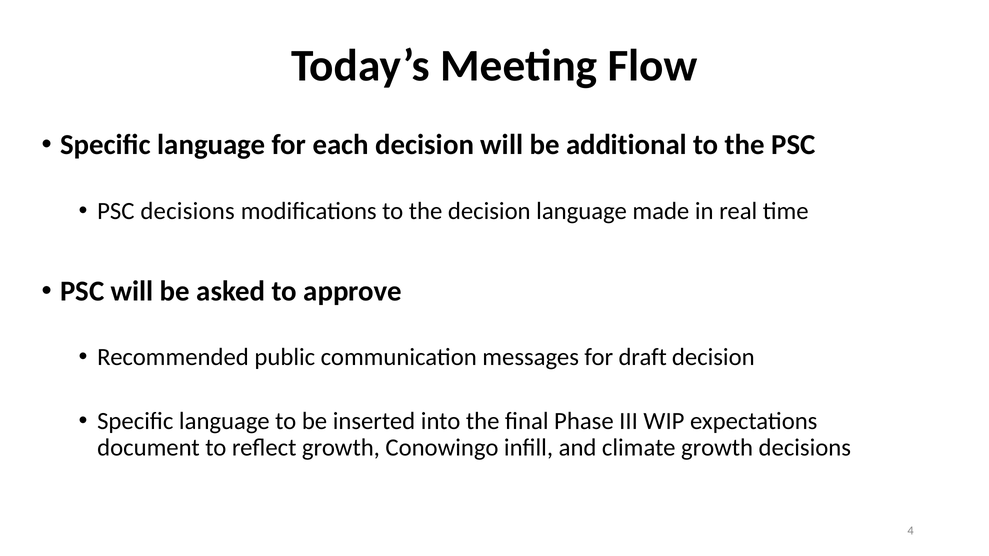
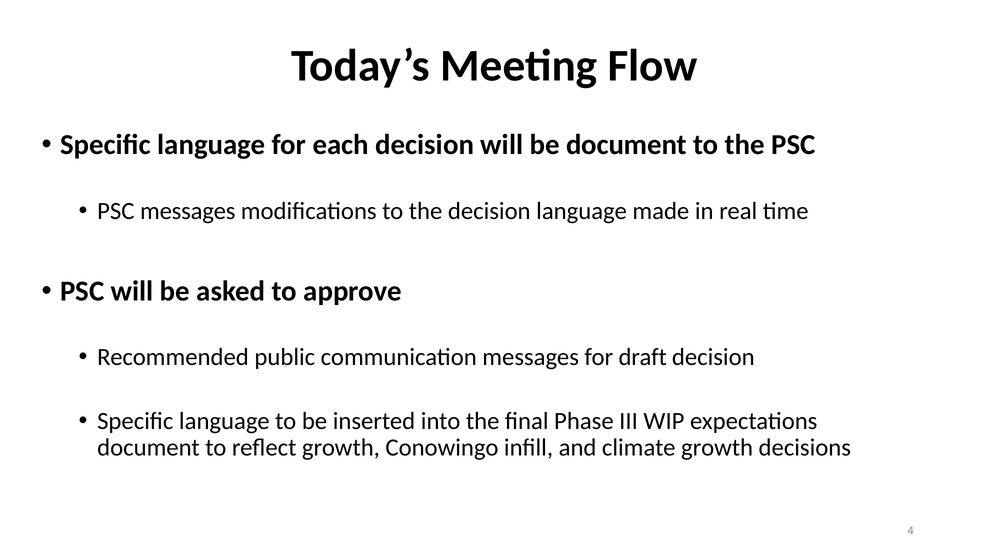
be additional: additional -> document
PSC decisions: decisions -> messages
